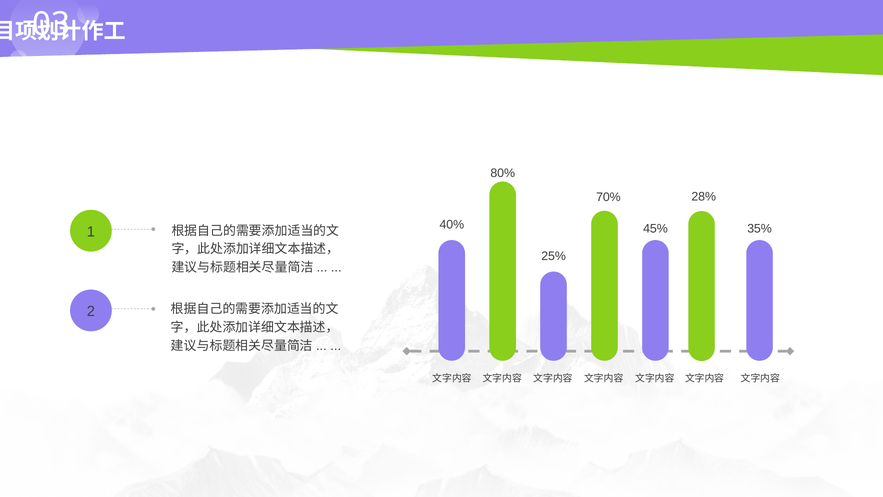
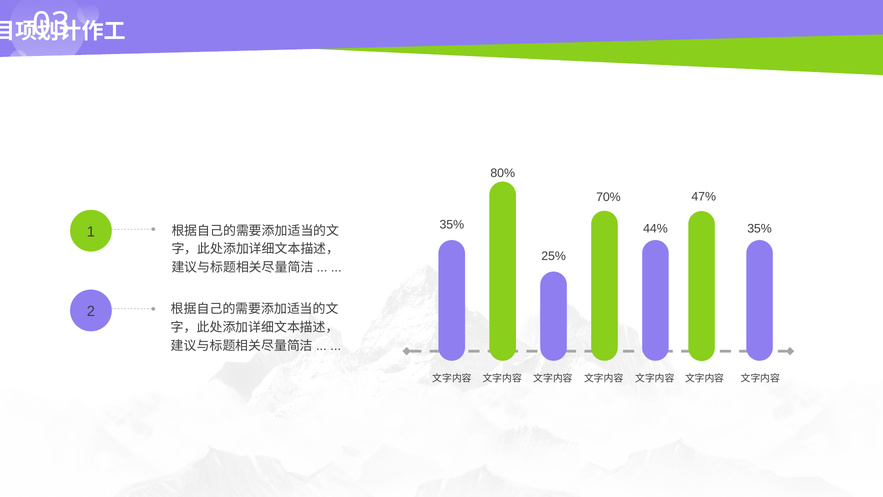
28%: 28% -> 47%
40% at (452, 224): 40% -> 35%
45%: 45% -> 44%
